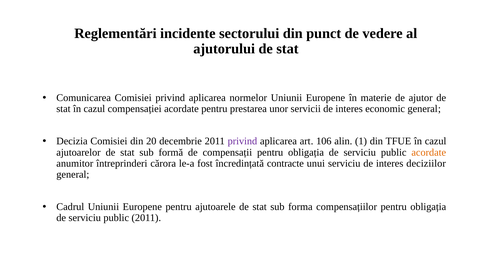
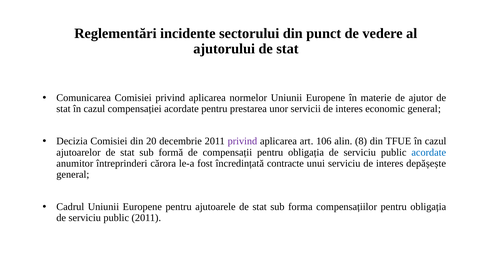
1: 1 -> 8
acordate at (429, 152) colour: orange -> blue
deciziilor: deciziilor -> depășește
